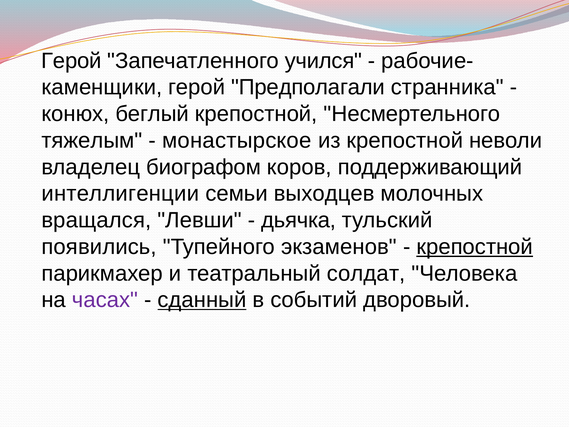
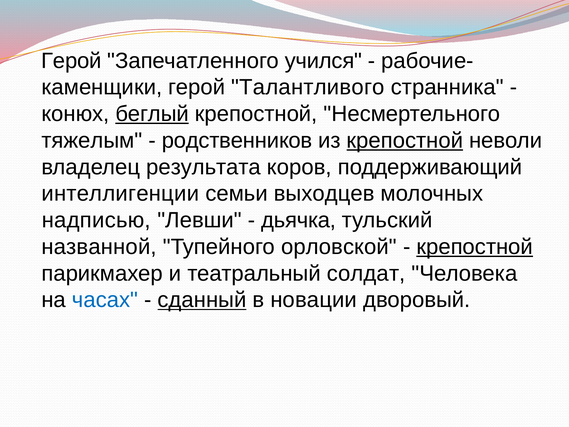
Предполагали: Предполагали -> Талантливого
беглый underline: none -> present
монастырское: монастырское -> родственников
крепостной at (405, 140) underline: none -> present
биографом: биографом -> результата
вращался: вращался -> надписью
появились: появились -> названной
экзаменов: экзаменов -> орловской
часах colour: purple -> blue
событий: событий -> новации
